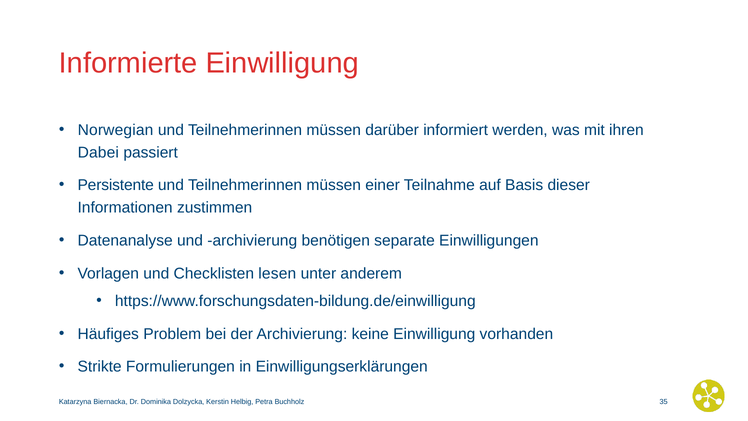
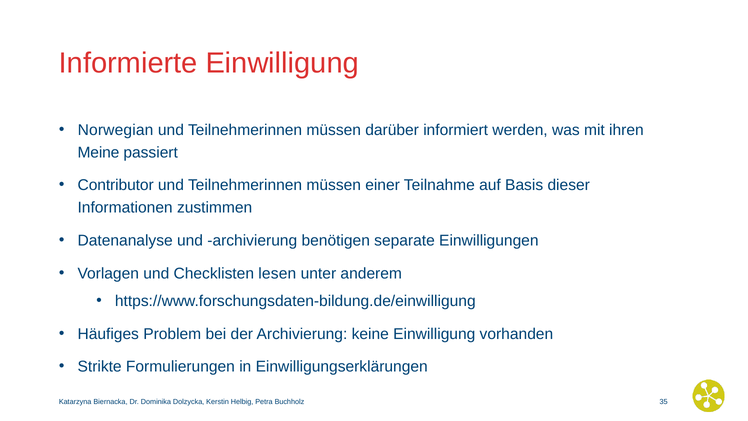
Dabei: Dabei -> Meine
Persistente: Persistente -> Contributor
